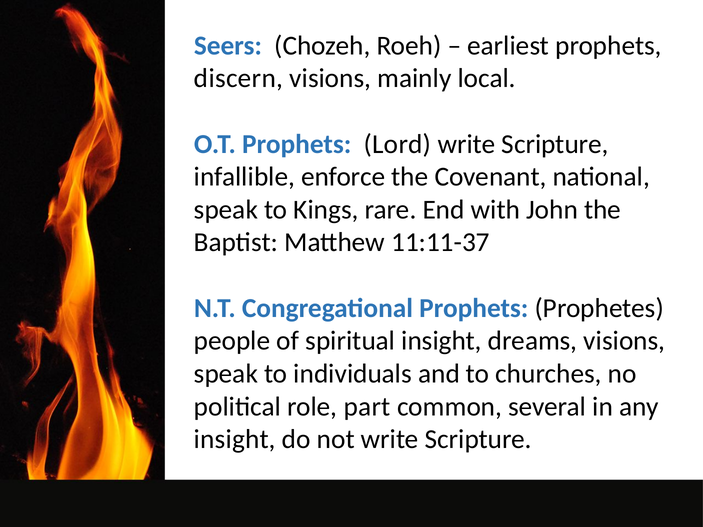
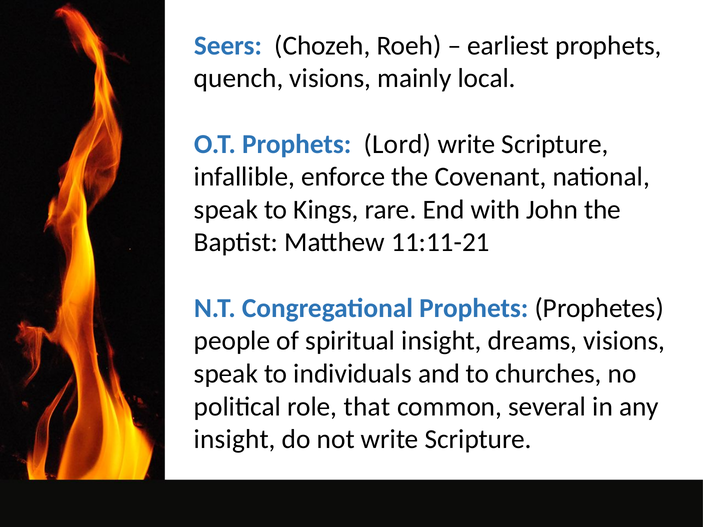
discern: discern -> quench
11:11-37: 11:11-37 -> 11:11-21
part: part -> that
